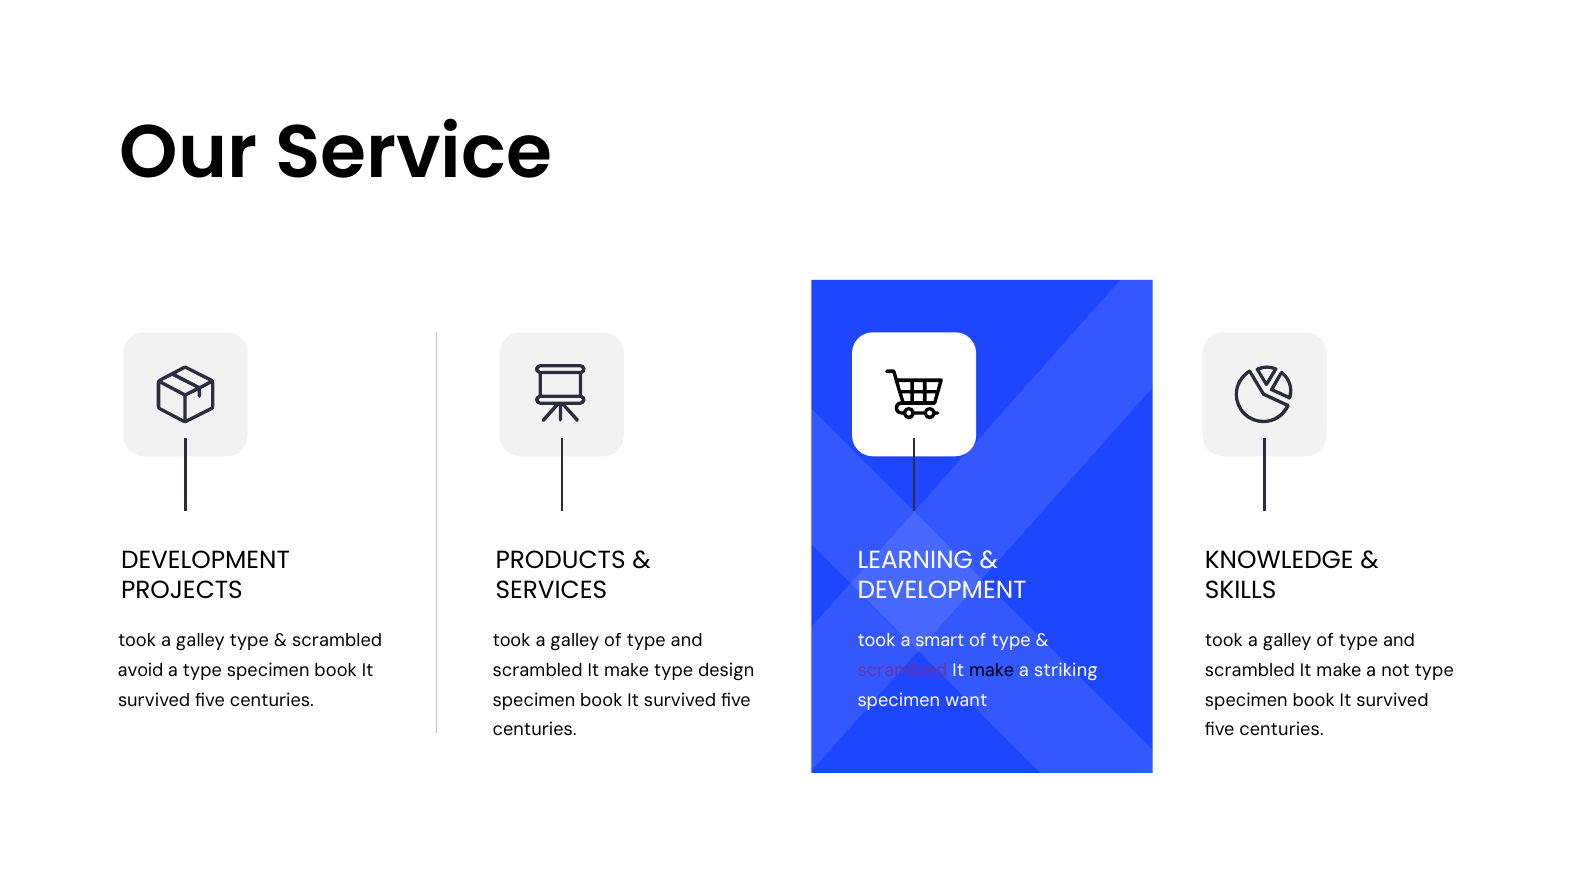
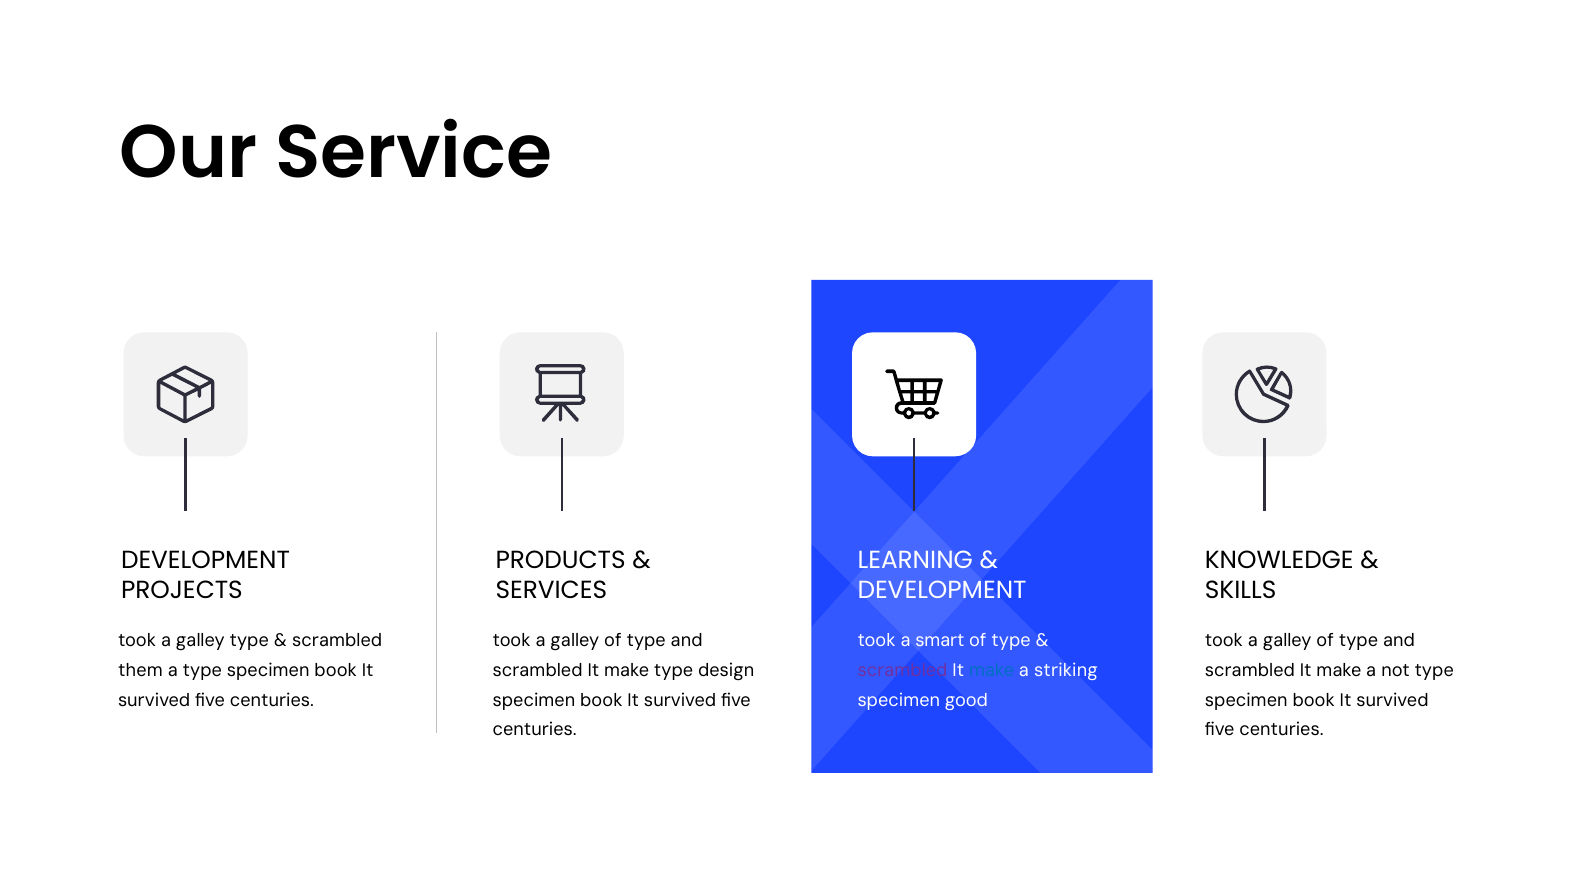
avoid: avoid -> them
make at (992, 671) colour: black -> blue
want: want -> good
